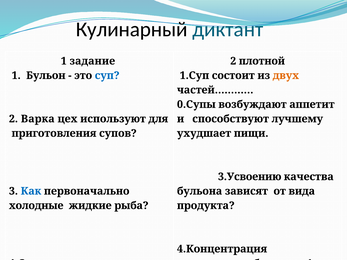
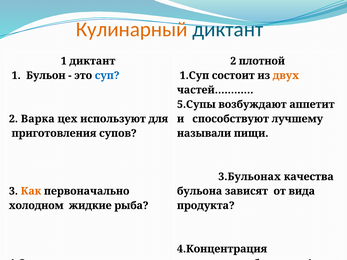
Кулинарный colour: black -> orange
1 задание: задание -> диктант
0.Супы: 0.Супы -> 5.Супы
ухудшает at (204, 133): ухудшает -> называли
3.Усвоению: 3.Усвоению -> 3.Бульонах
Как colour: blue -> orange
холодные: холодные -> холодном
